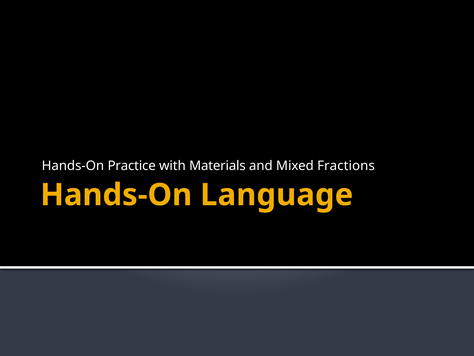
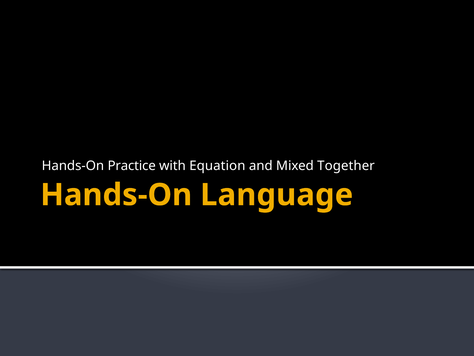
Materials: Materials -> Equation
Fractions: Fractions -> Together
